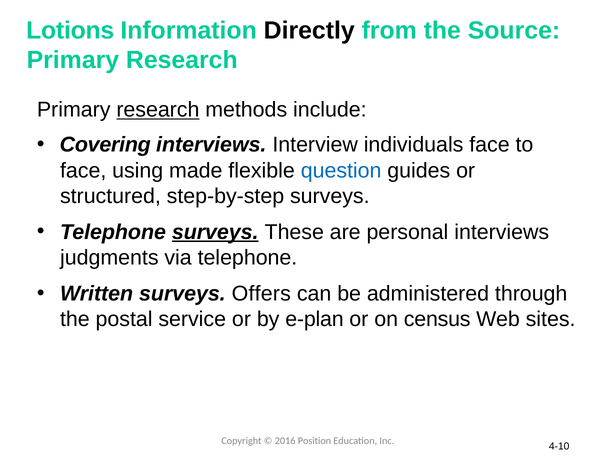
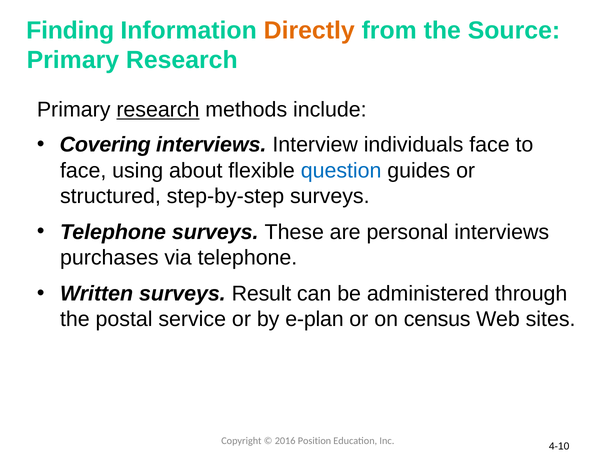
Lotions: Lotions -> Finding
Directly colour: black -> orange
made: made -> about
surveys at (215, 232) underline: present -> none
judgments: judgments -> purchases
Offers: Offers -> Result
